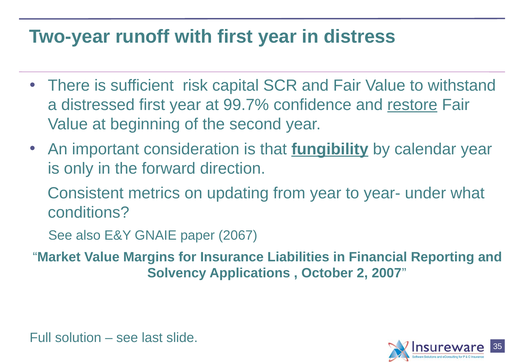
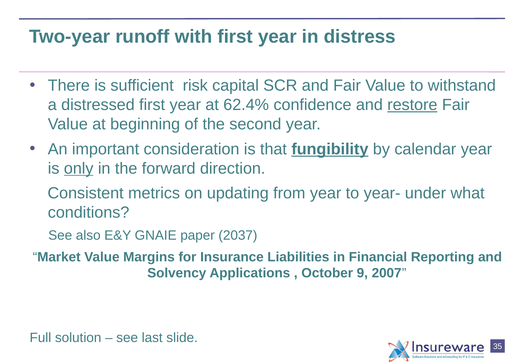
99.7%: 99.7% -> 62.4%
only underline: none -> present
2067: 2067 -> 2037
2: 2 -> 9
